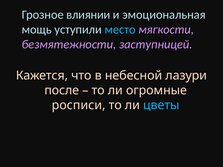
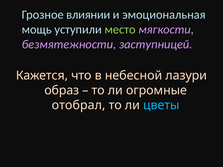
место colour: light blue -> light green
после: после -> образ
росписи: росписи -> отобрал
